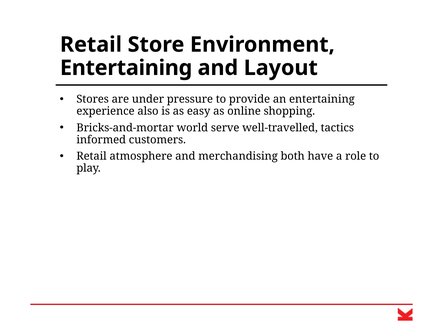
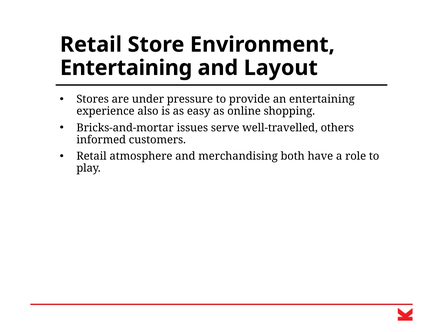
world: world -> issues
tactics: tactics -> others
